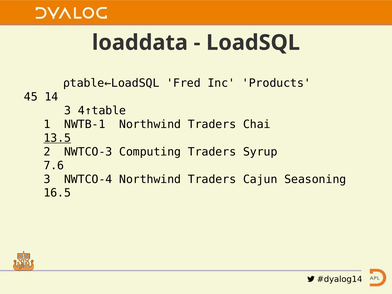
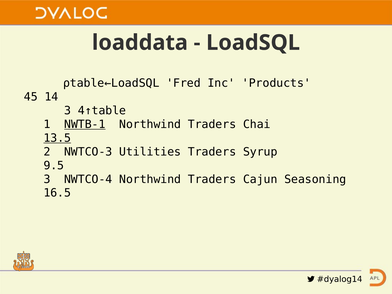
NWTB-1 underline: none -> present
Computing: Computing -> Utilities
7.6: 7.6 -> 9.5
